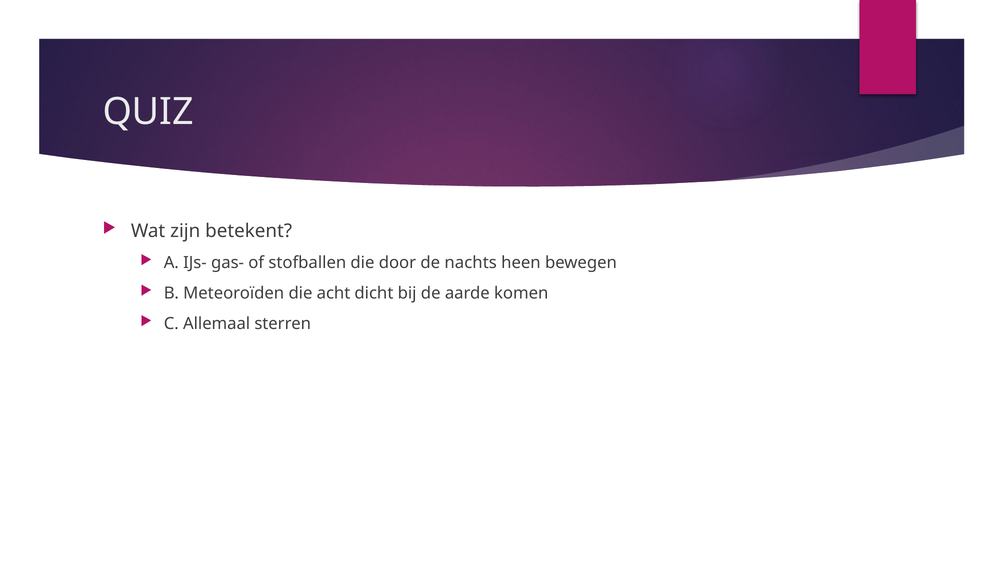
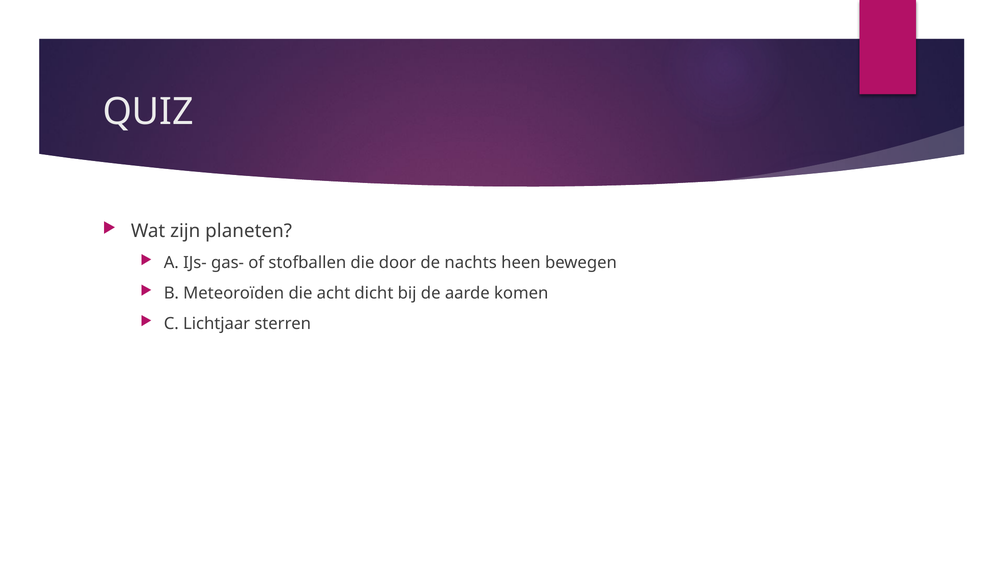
betekent: betekent -> planeten
Allemaal: Allemaal -> Lichtjaar
